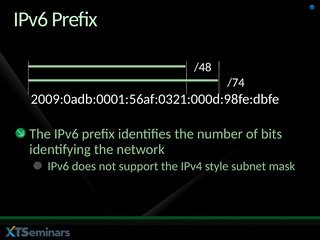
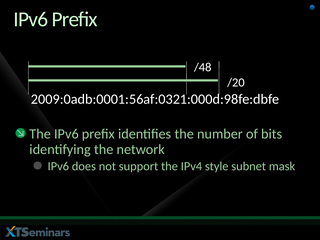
/74: /74 -> /20
